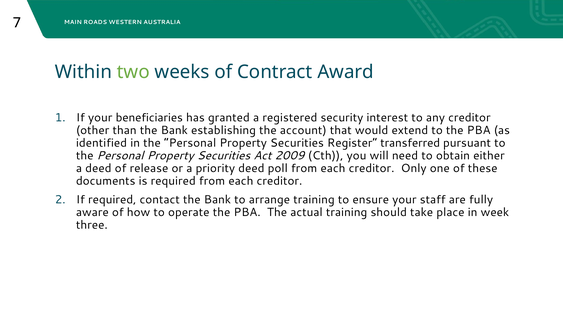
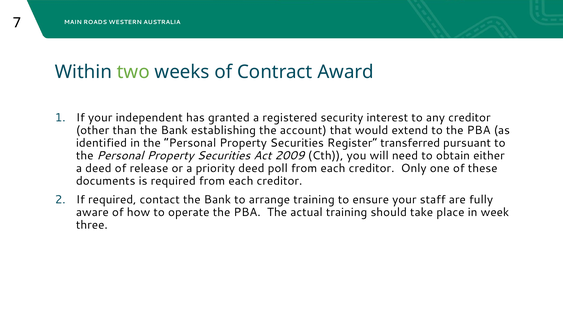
beneficiaries: beneficiaries -> independent
